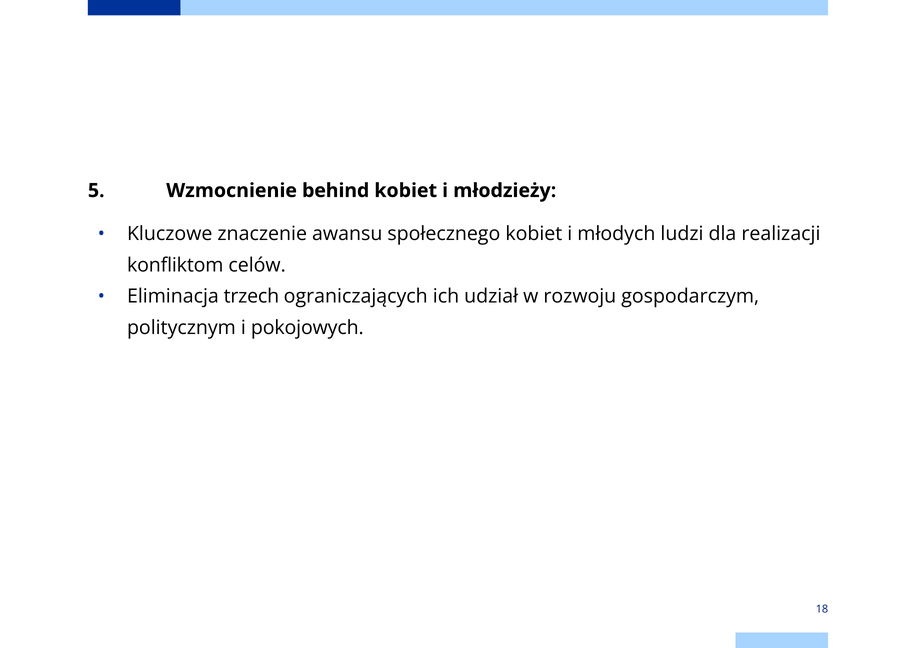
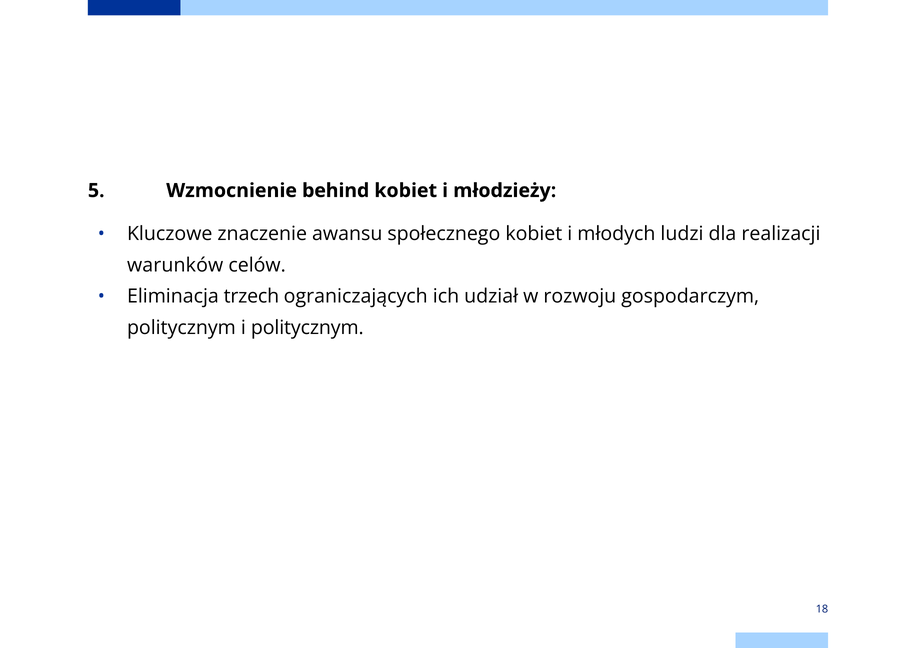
konfliktom: konfliktom -> warunków
i pokojowych: pokojowych -> politycznym
